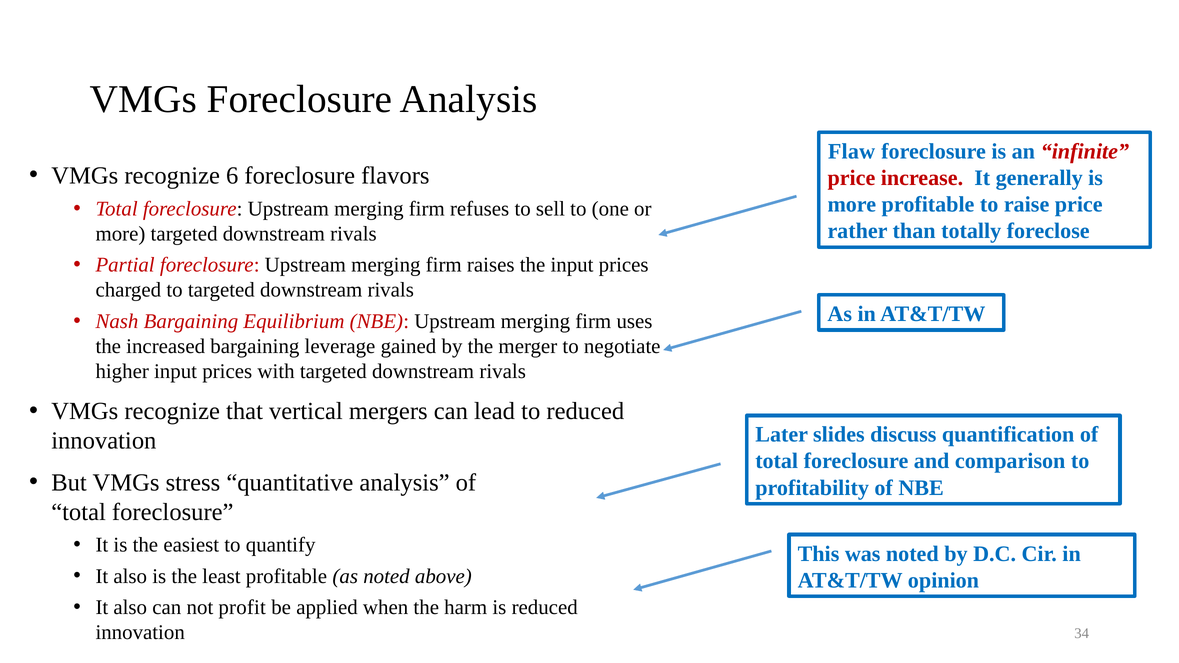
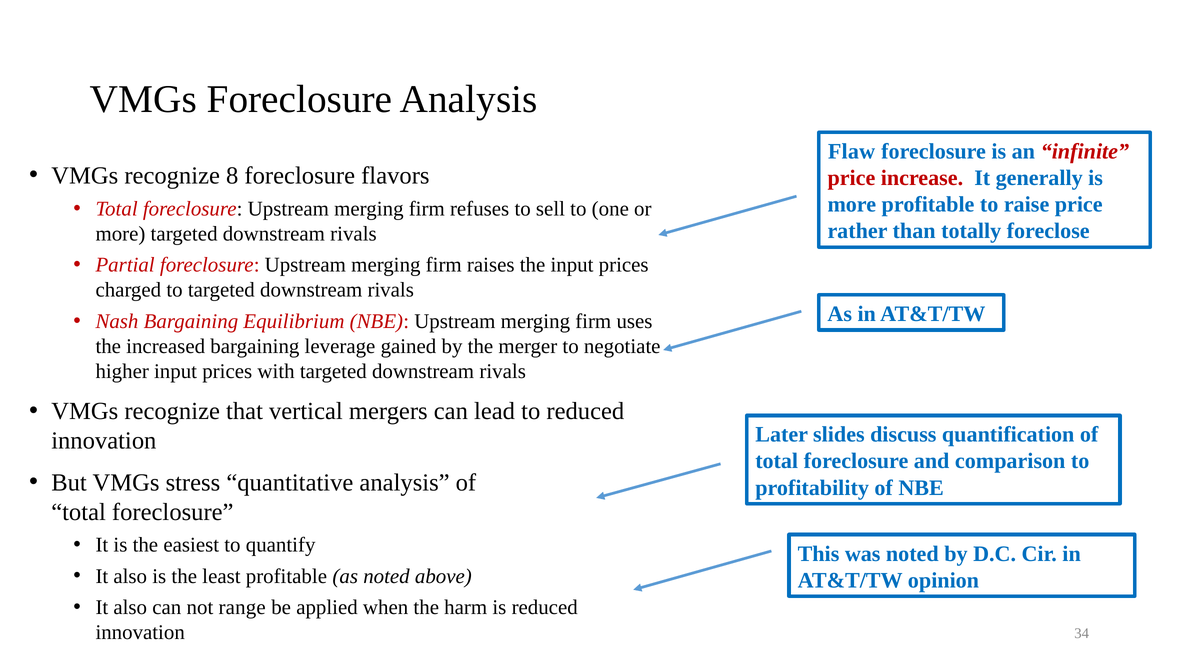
6: 6 -> 8
profit: profit -> range
